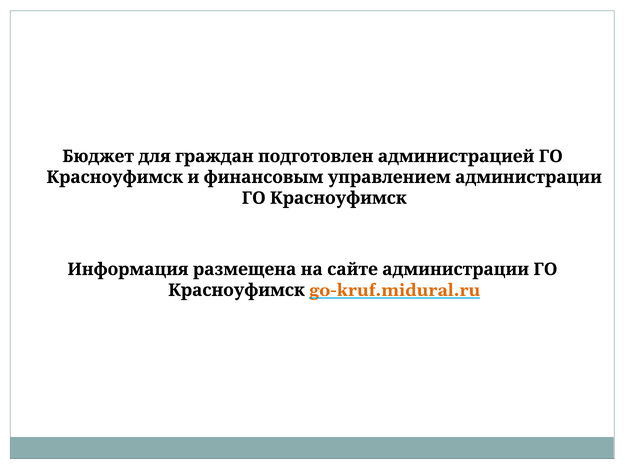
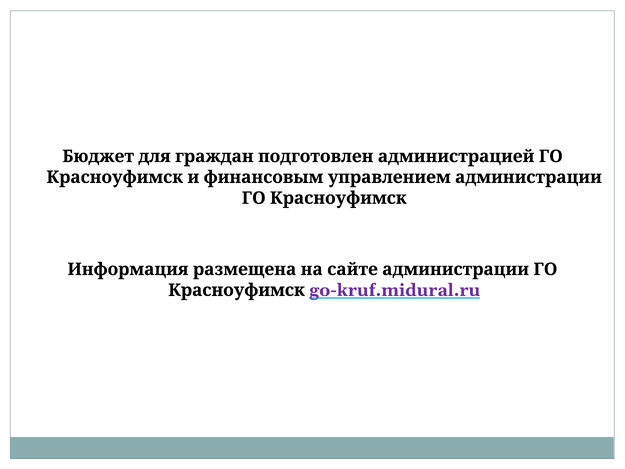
go-kruf.midural.ru colour: orange -> purple
